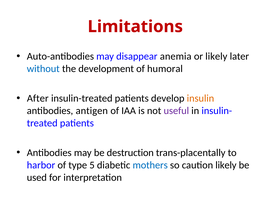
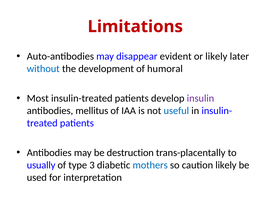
anemia: anemia -> evident
After: After -> Most
insulin colour: orange -> purple
antigen: antigen -> mellitus
useful colour: purple -> blue
harbor: harbor -> usually
5: 5 -> 3
